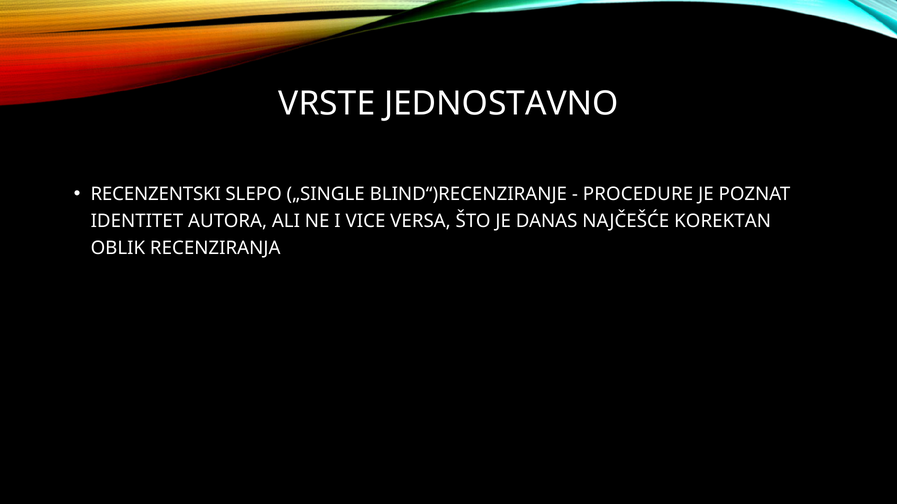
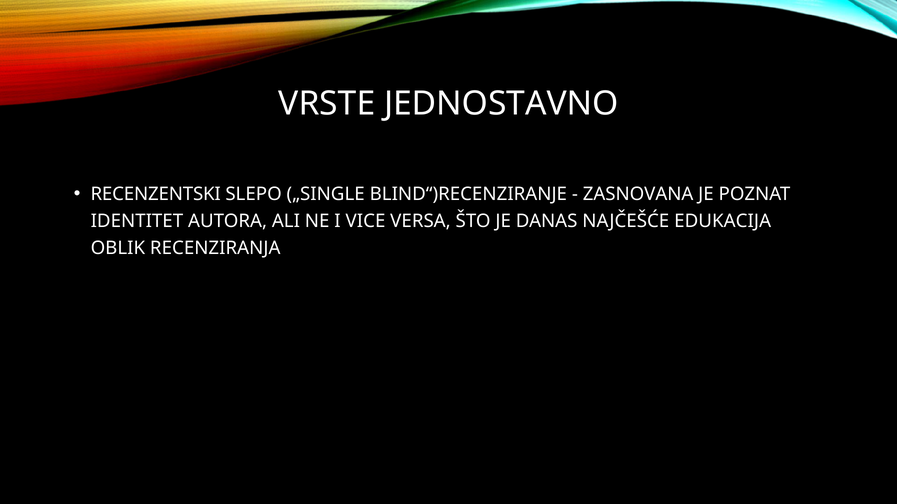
PROCEDURE: PROCEDURE -> ZASNOVANA
KOREKTAN: KOREKTAN -> EDUKACIJA
